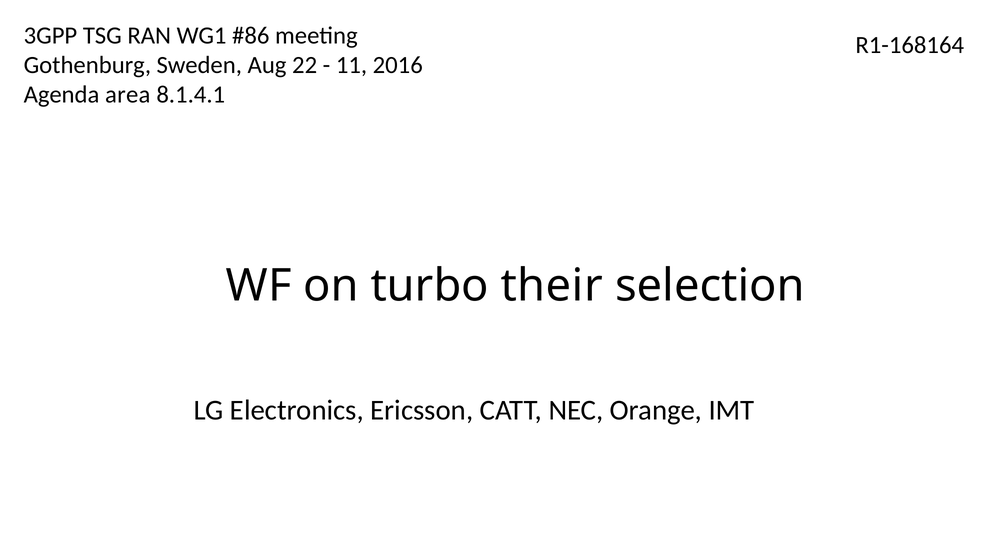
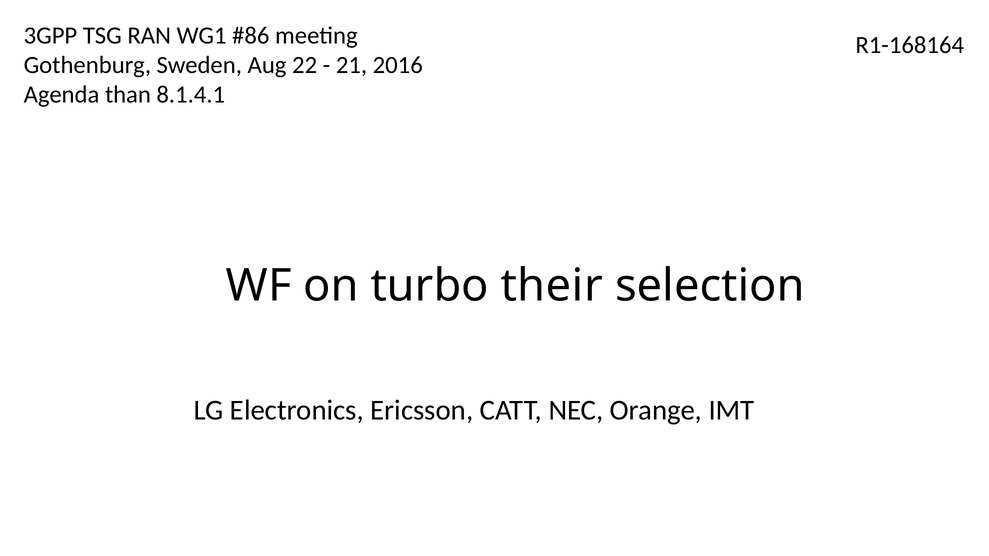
11: 11 -> 21
area: area -> than
